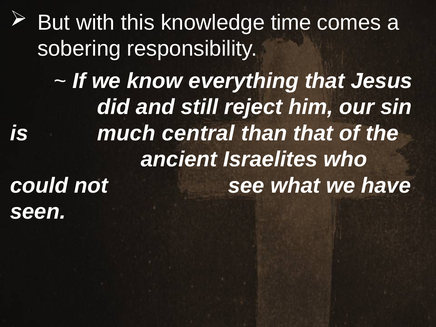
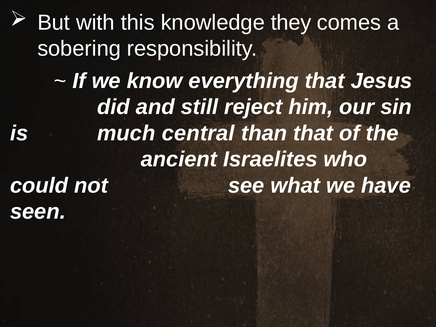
time: time -> they
